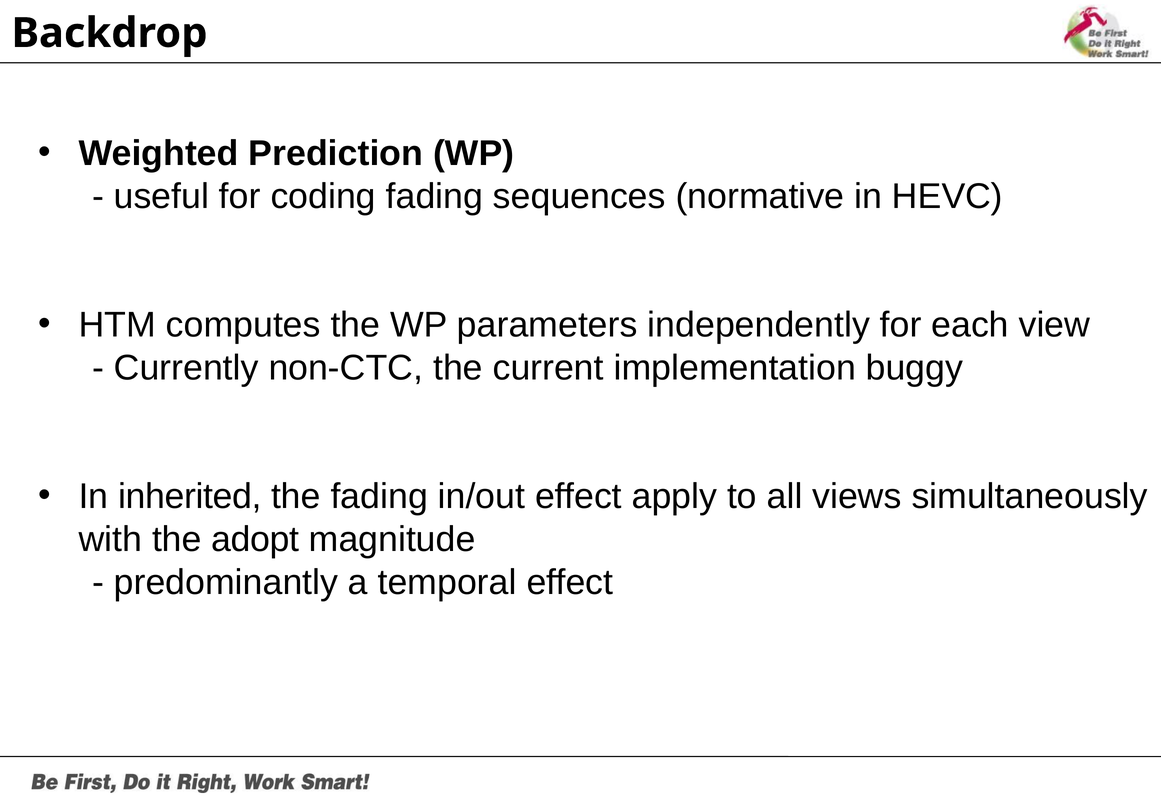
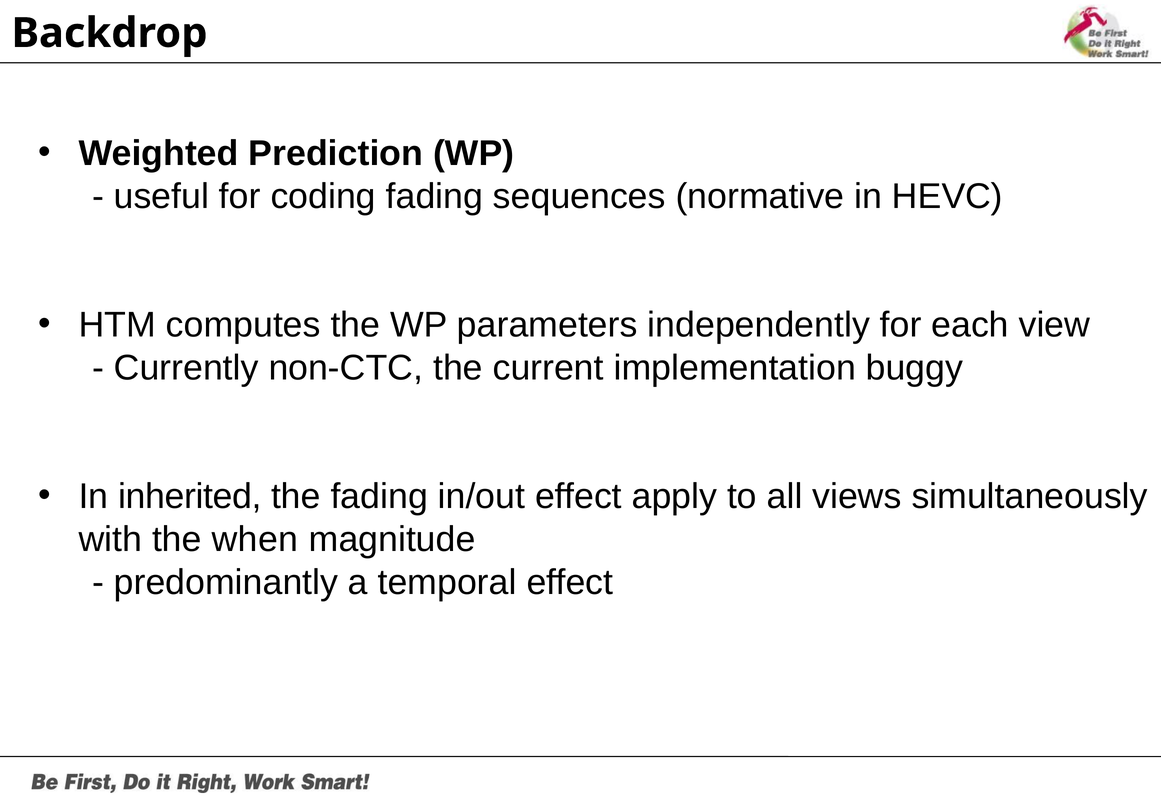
adopt: adopt -> when
